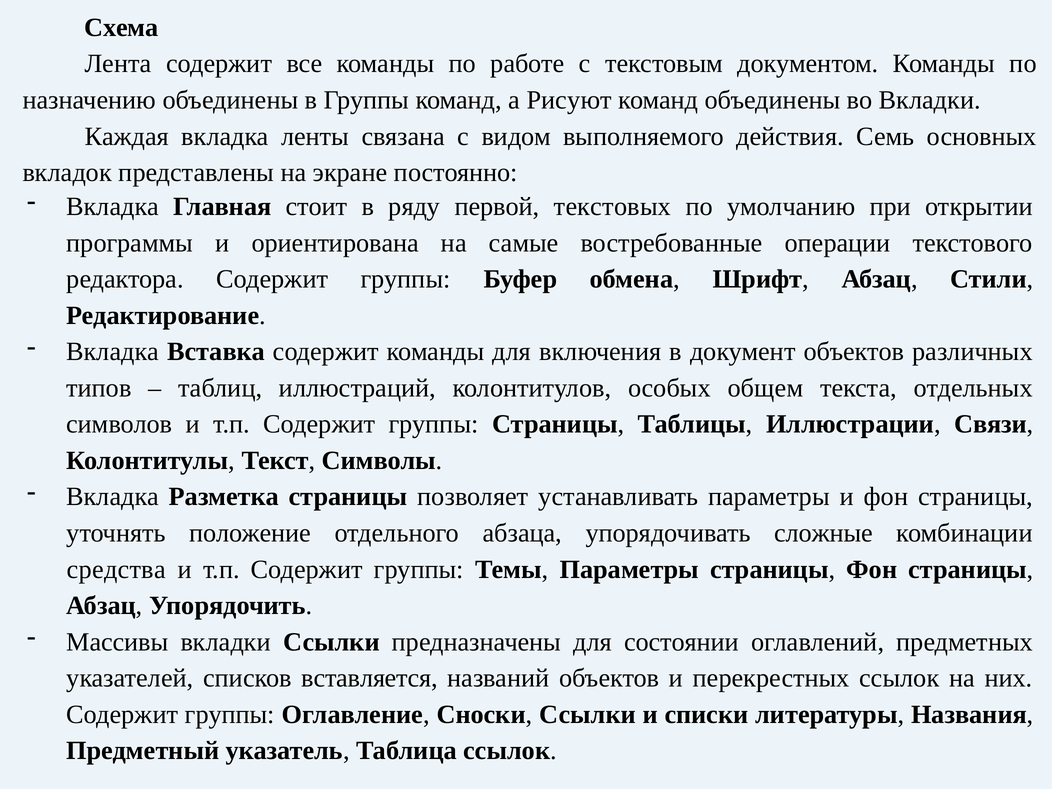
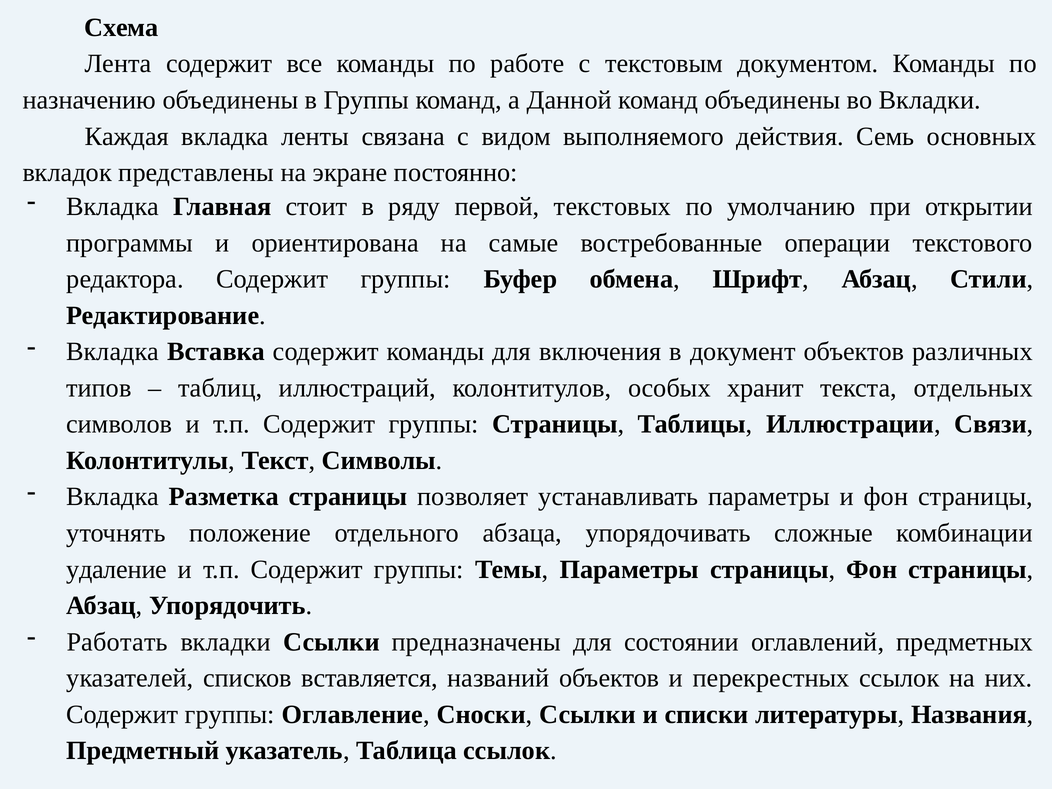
Рисуют: Рисуют -> Данной
общем: общем -> хранит
средства: средства -> удаление
Массивы: Массивы -> Работать
